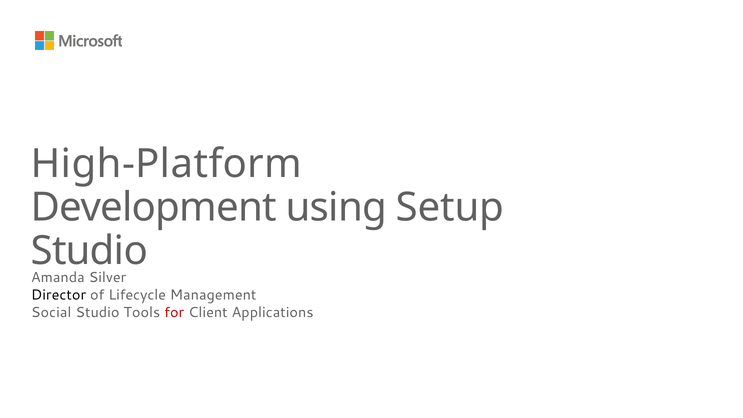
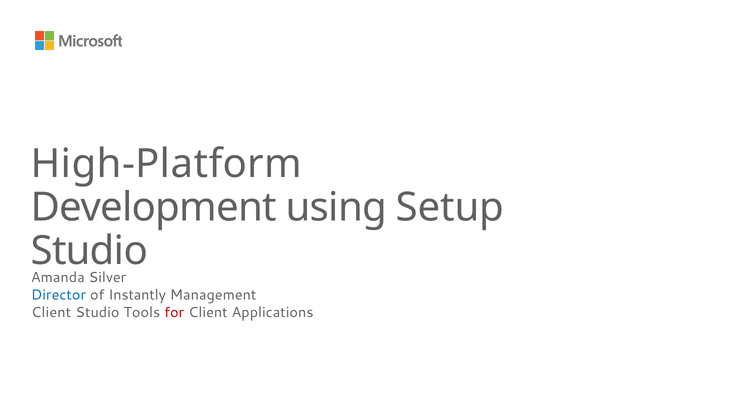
Director colour: black -> blue
Lifecycle: Lifecycle -> Instantly
Social at (51, 312): Social -> Client
